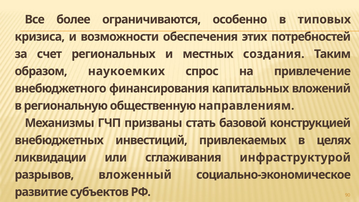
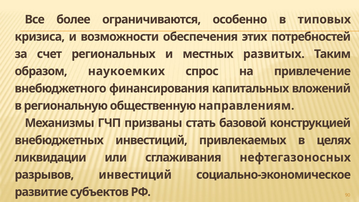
создания: создания -> развитых
инфраструктурой: инфраструктурой -> нефтегазоносных
разрывов вложенный: вложенный -> инвестиций
